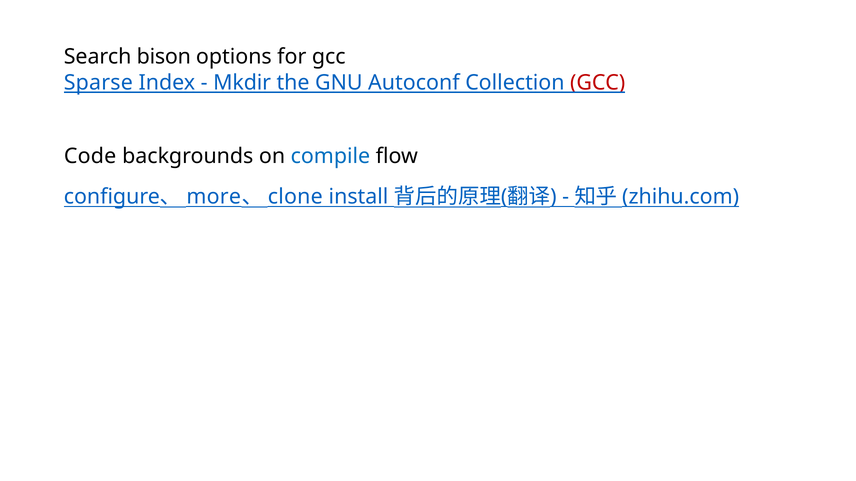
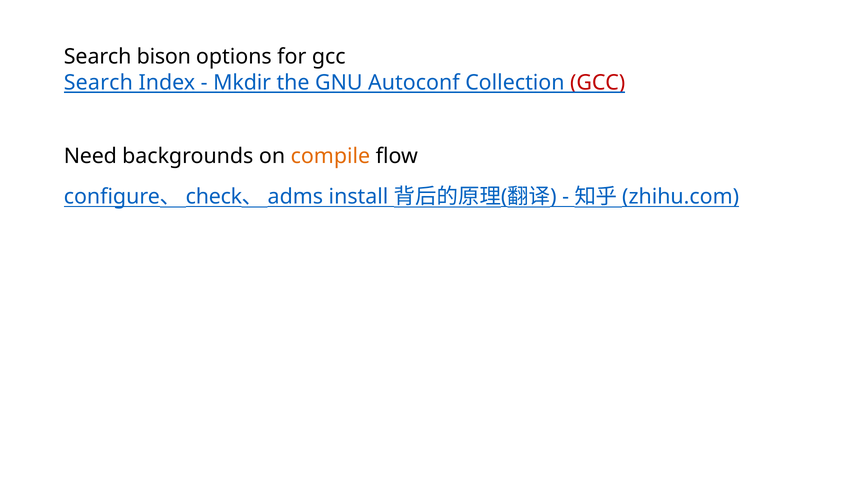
Sparse at (98, 83): Sparse -> Search
Code: Code -> Need
compile colour: blue -> orange
more: more -> check
clone: clone -> adms
